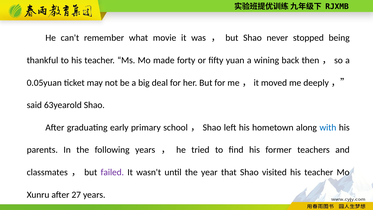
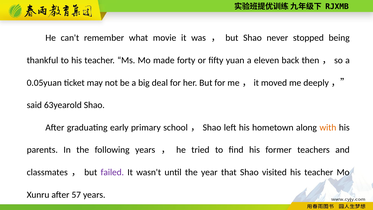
wining: wining -> eleven
with colour: blue -> orange
27: 27 -> 57
